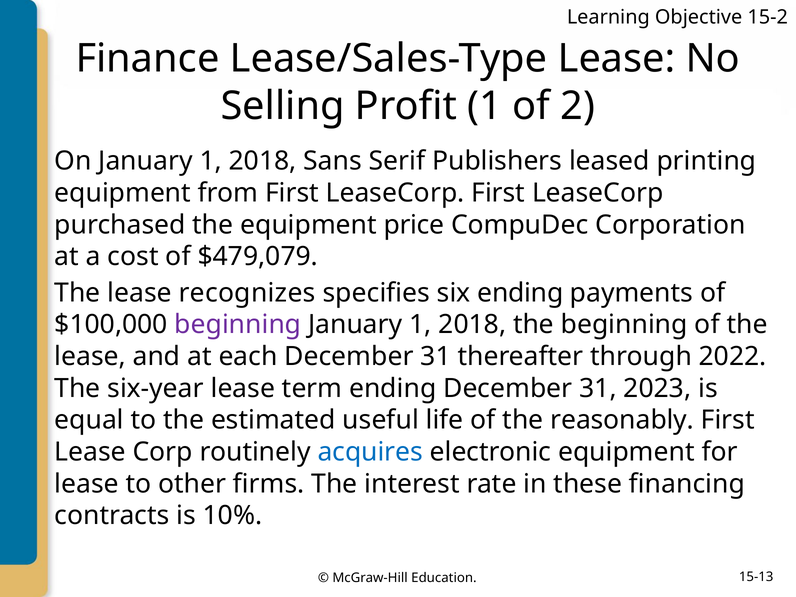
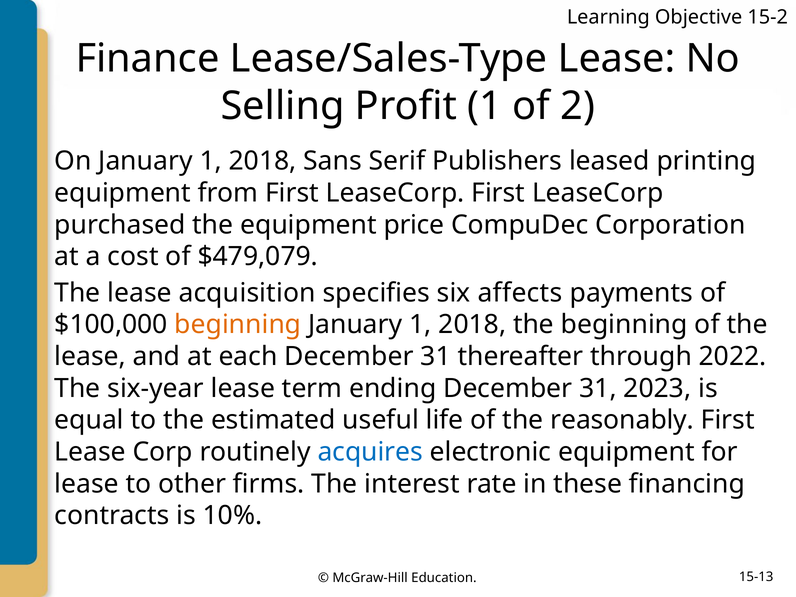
recognizes: recognizes -> acquisition
six ending: ending -> affects
beginning at (238, 325) colour: purple -> orange
